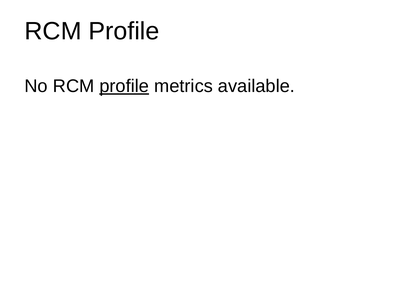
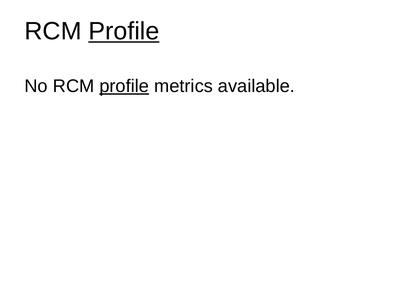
Profile at (124, 31) underline: none -> present
